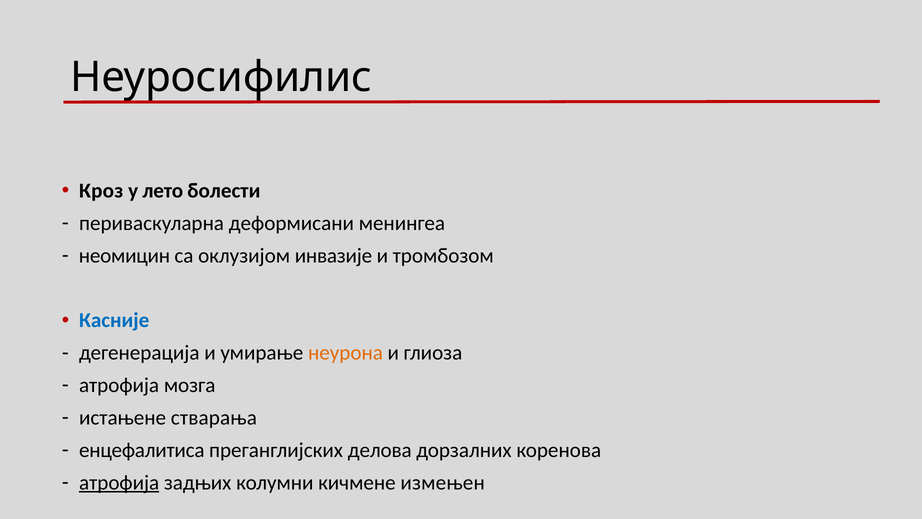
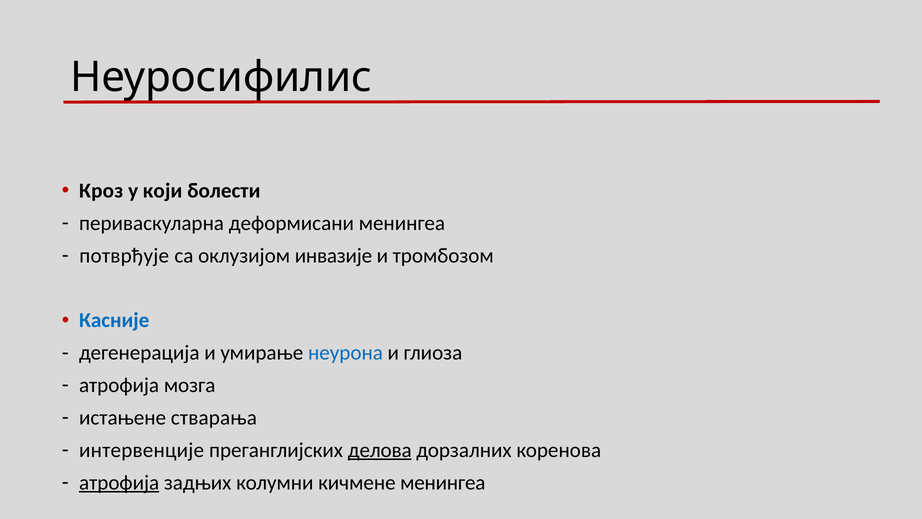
лето: лето -> који
неомицин: неомицин -> потврђује
неурона colour: orange -> blue
енцефалитиса: енцефалитиса -> интервенције
делова underline: none -> present
кичмене измењен: измењен -> менингеа
